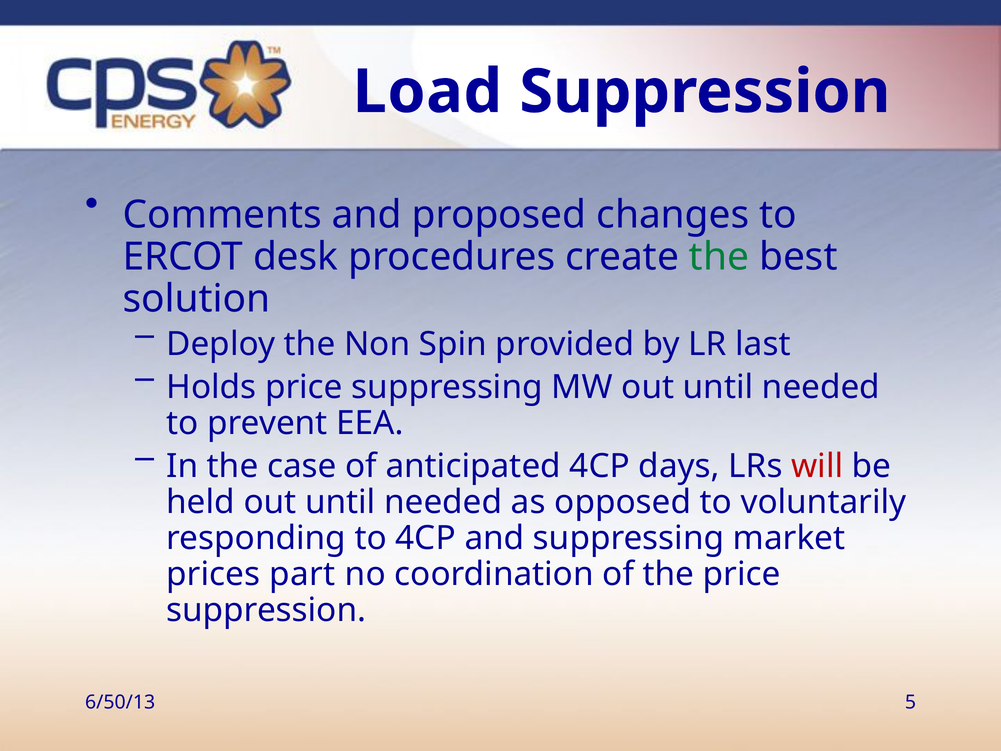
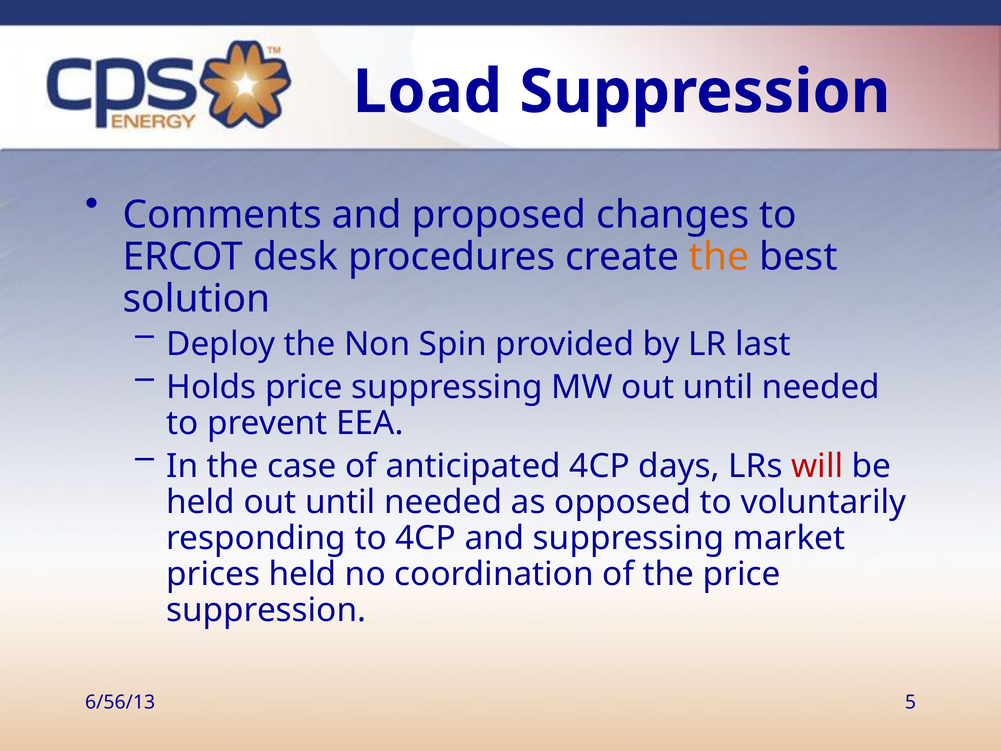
the at (719, 257) colour: green -> orange
prices part: part -> held
6/50/13: 6/50/13 -> 6/56/13
